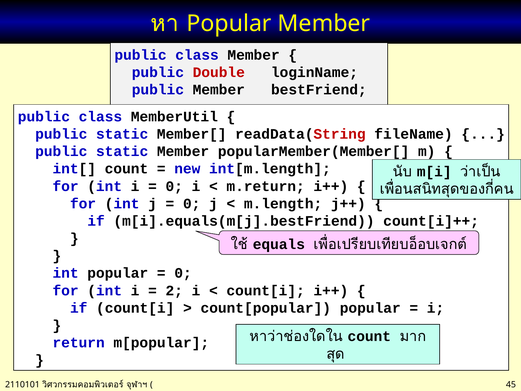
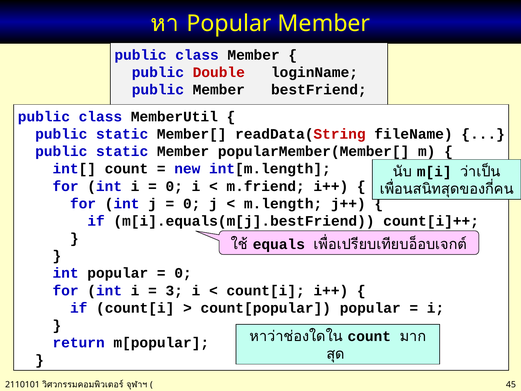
m.return: m.return -> m.friend
2: 2 -> 3
